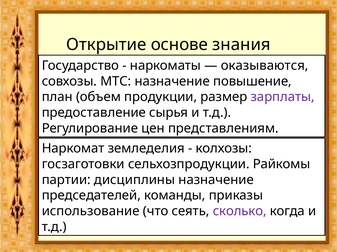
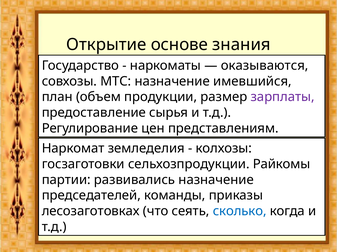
повышение: повышение -> имевшийся
дисциплины: дисциплины -> развивались
использование: использование -> лесозаготовках
сколько colour: purple -> blue
